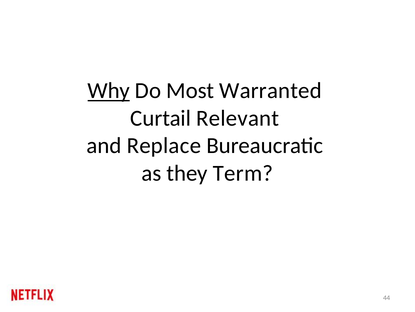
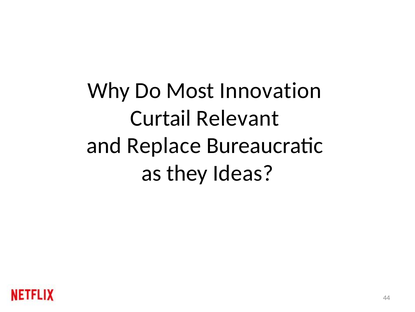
Why underline: present -> none
Warranted: Warranted -> Innovation
Term: Term -> Ideas
